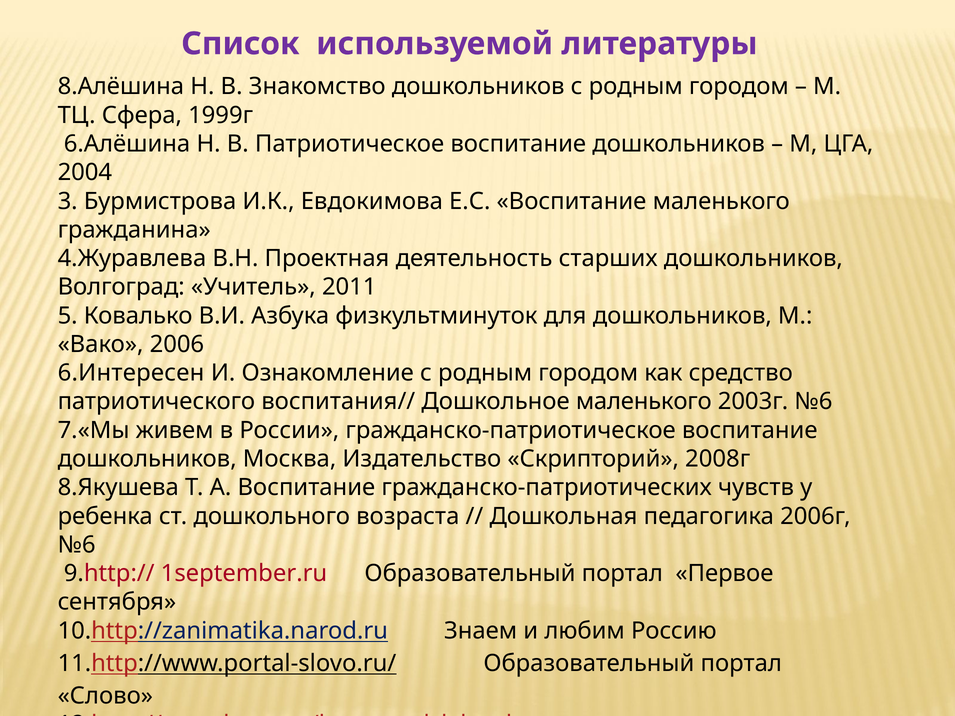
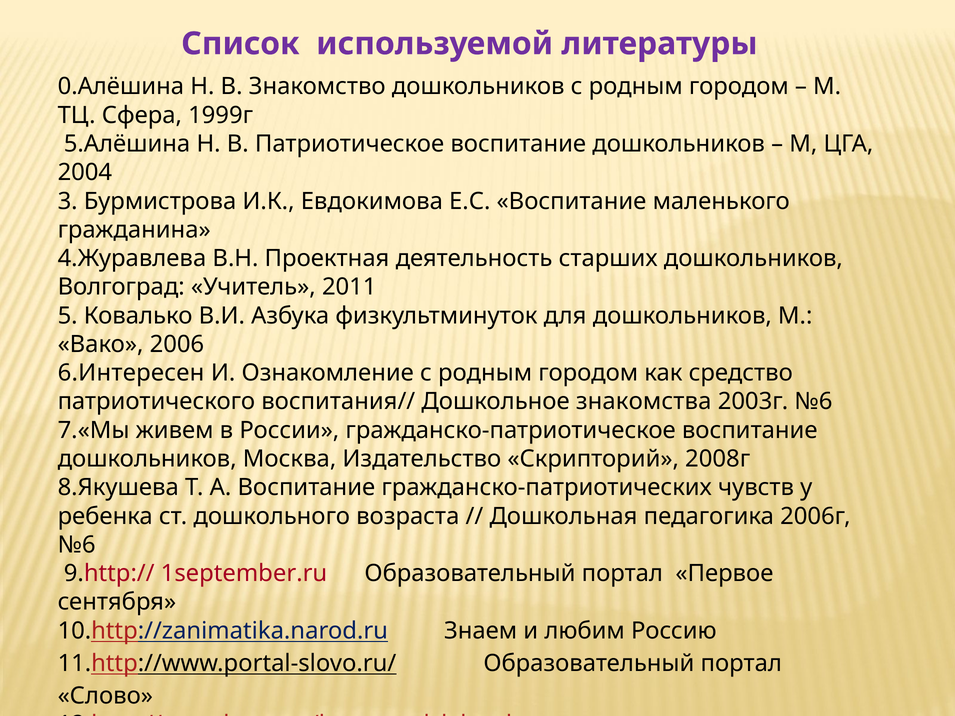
8.Алёшина: 8.Алёшина -> 0.Алёшина
6.Алёшина: 6.Алёшина -> 5.Алёшина
Дошкольное маленького: маленького -> знакомства
